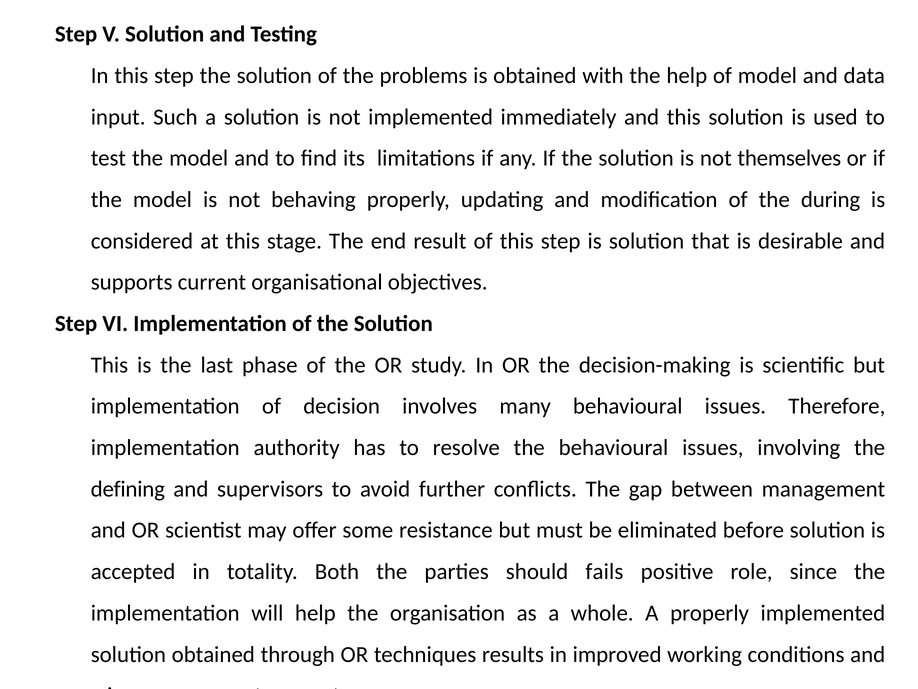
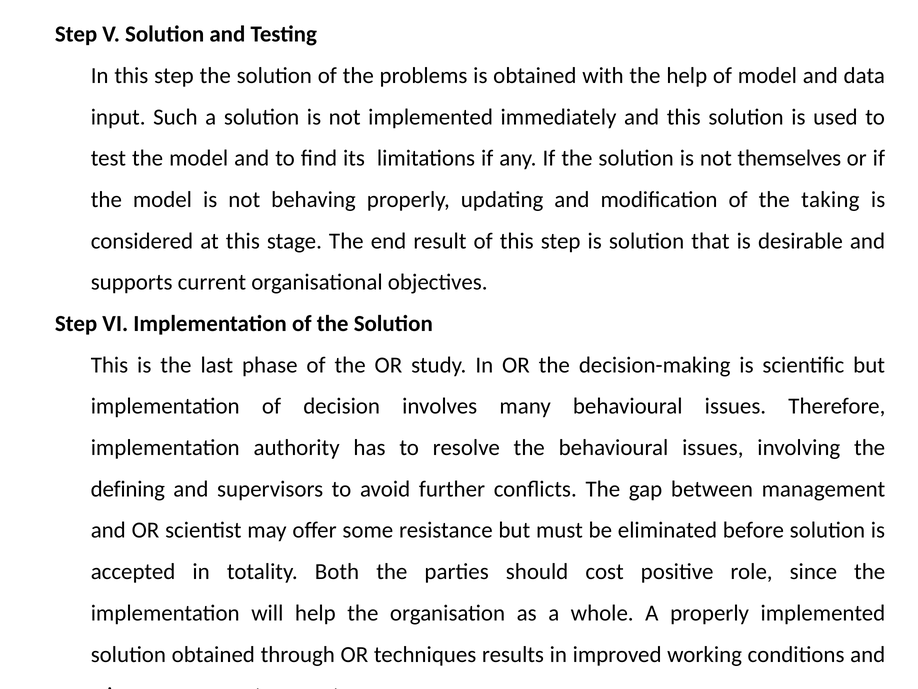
during: during -> taking
fails: fails -> cost
